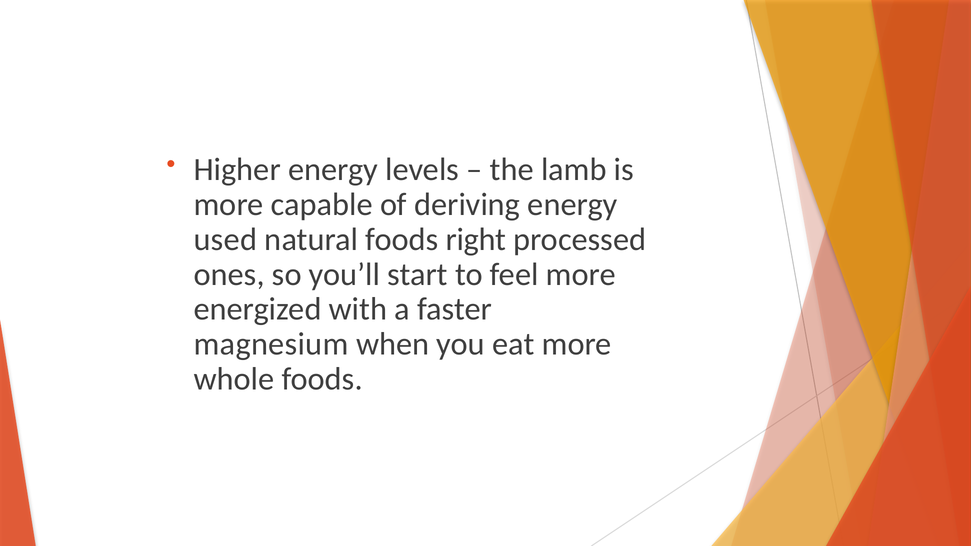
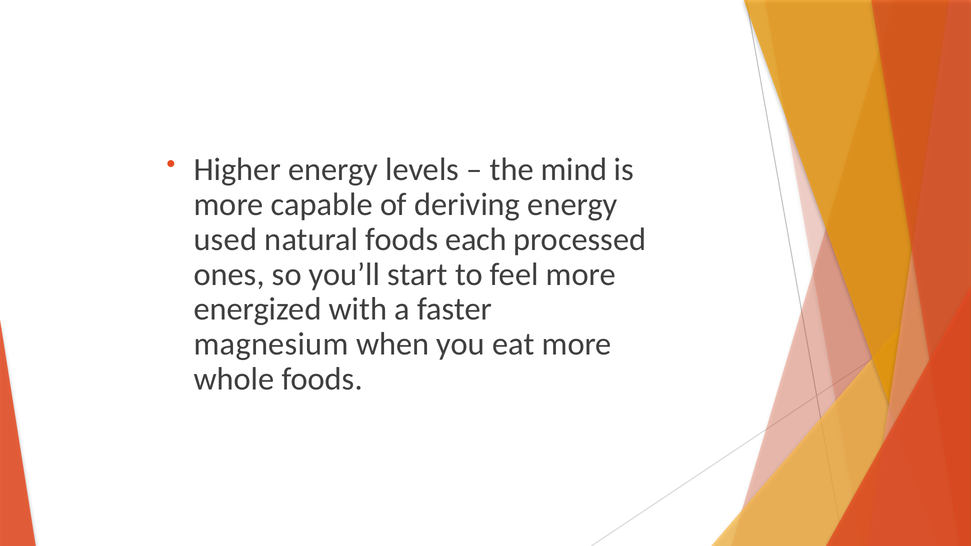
lamb: lamb -> mind
right: right -> each
